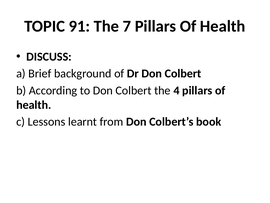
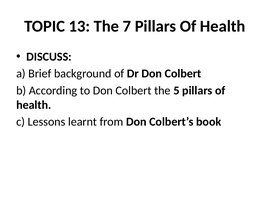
91: 91 -> 13
4: 4 -> 5
